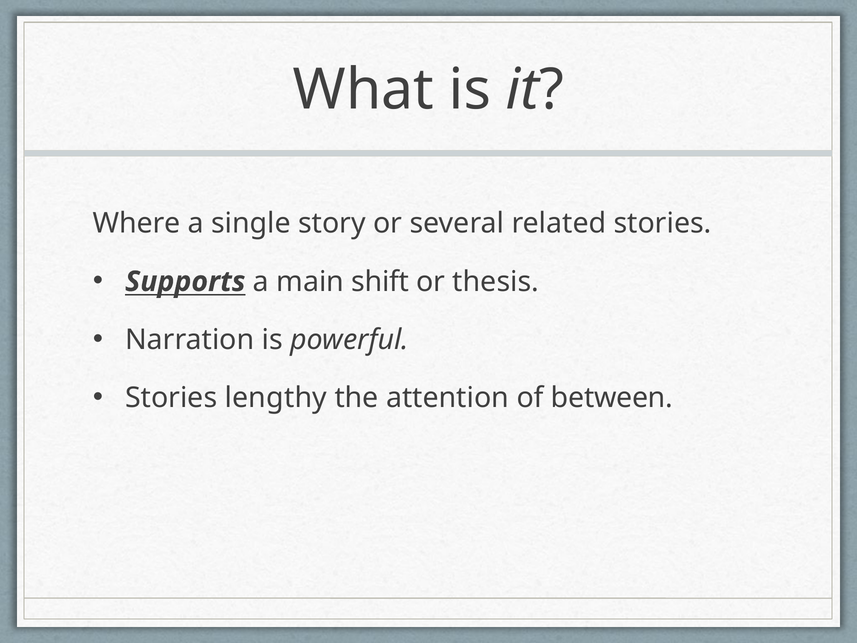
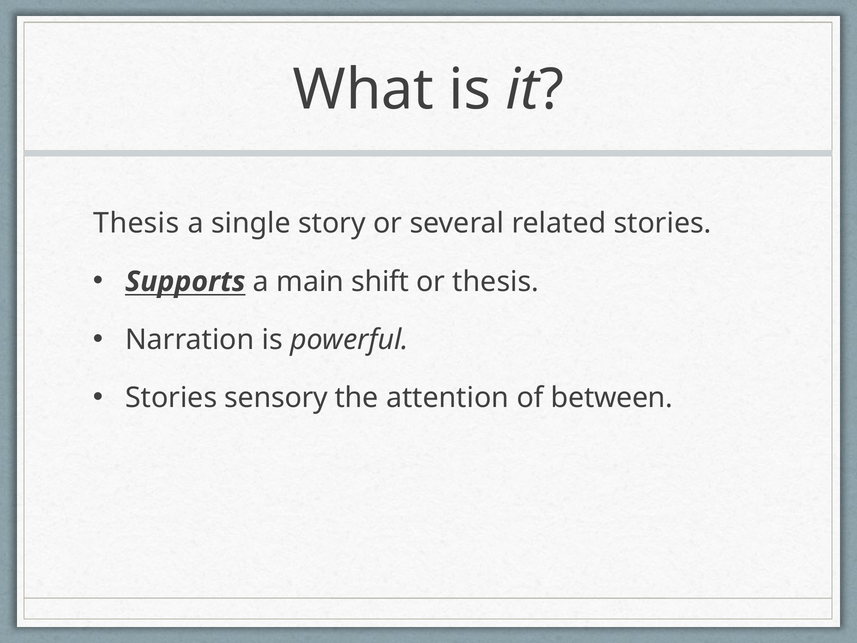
Where at (137, 223): Where -> Thesis
lengthy: lengthy -> sensory
